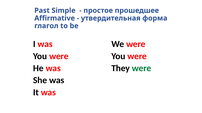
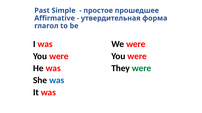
was at (57, 81) colour: black -> blue
